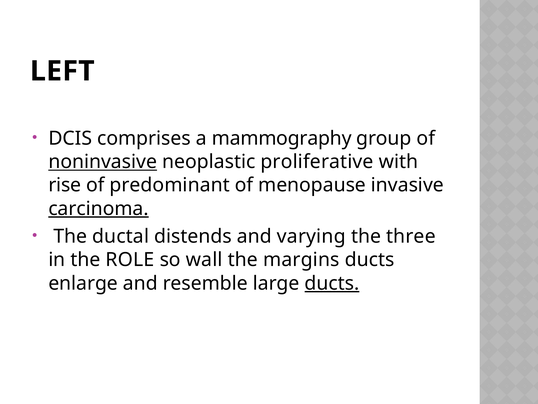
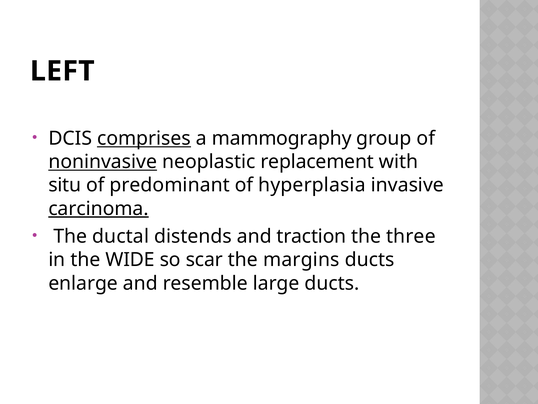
comprises underline: none -> present
proliferative: proliferative -> replacement
rise: rise -> situ
menopause: menopause -> hyperplasia
varying: varying -> traction
ROLE: ROLE -> WIDE
wall: wall -> scar
ducts at (332, 283) underline: present -> none
